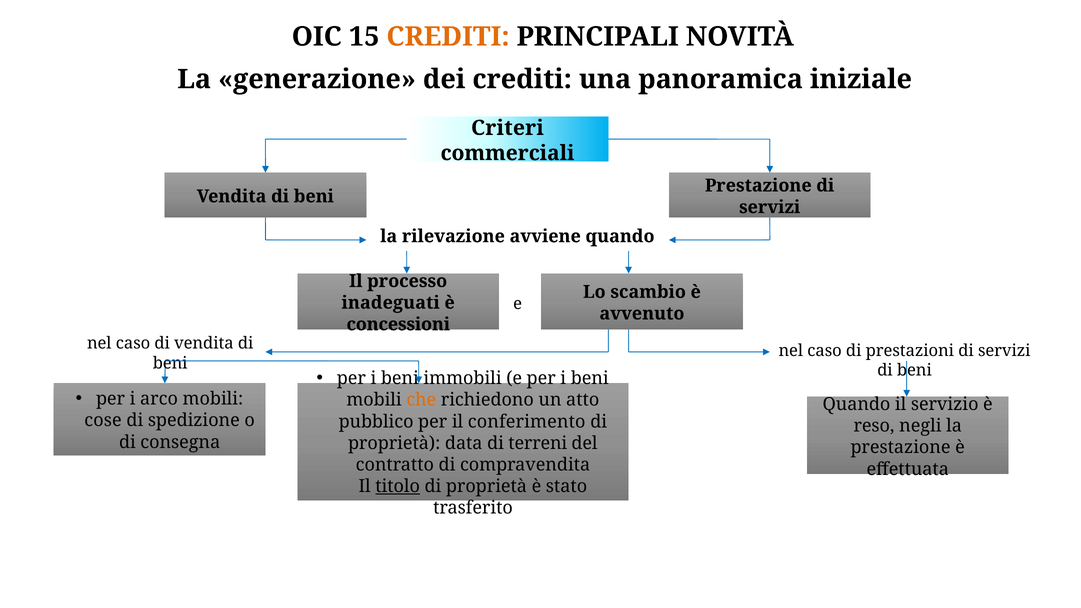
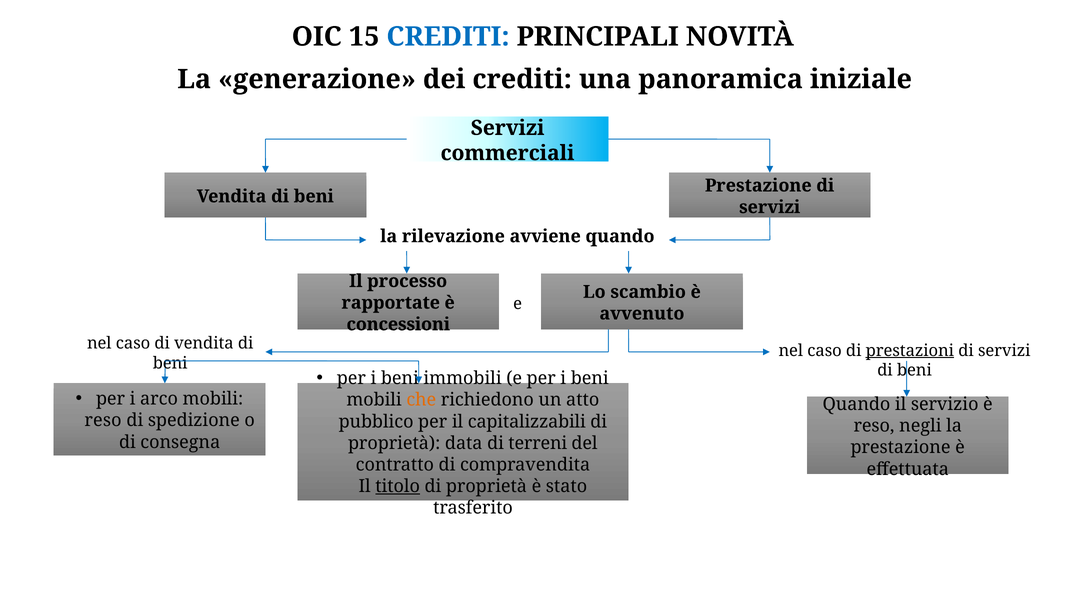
CREDITI at (448, 37) colour: orange -> blue
Criteri at (507, 128): Criteri -> Servizi
inadeguati: inadeguati -> rapportate
prestazioni underline: none -> present
cose at (103, 421): cose -> reso
conferimento: conferimento -> capitalizzabili
